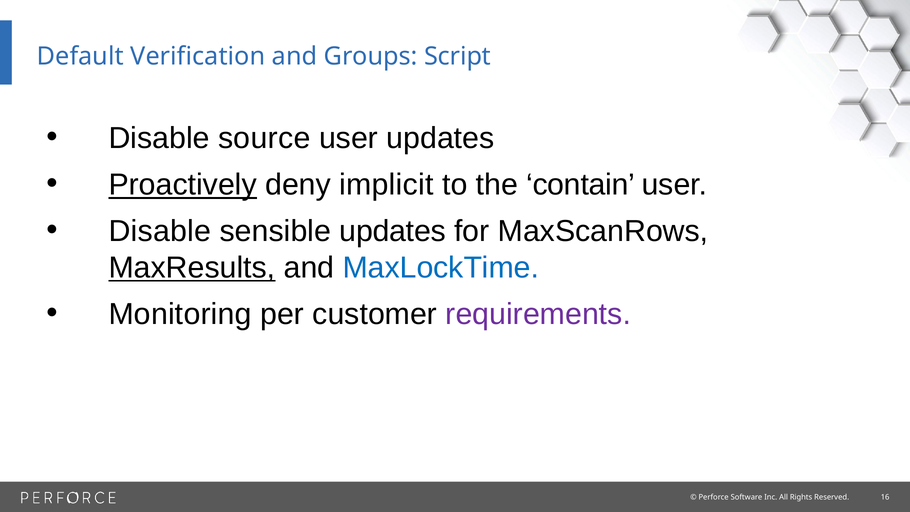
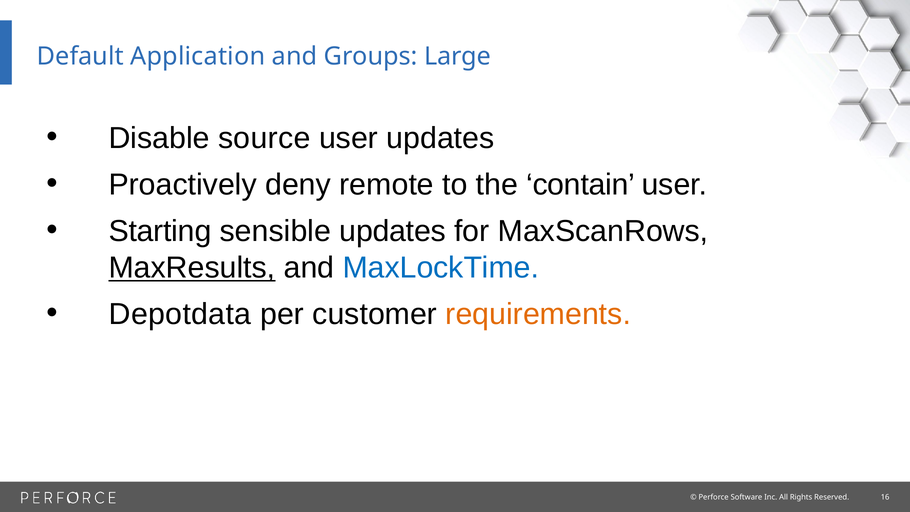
Verification: Verification -> Application
Script: Script -> Large
Proactively underline: present -> none
implicit: implicit -> remote
Disable at (160, 231): Disable -> Starting
Monitoring: Monitoring -> Depotdata
requirements colour: purple -> orange
